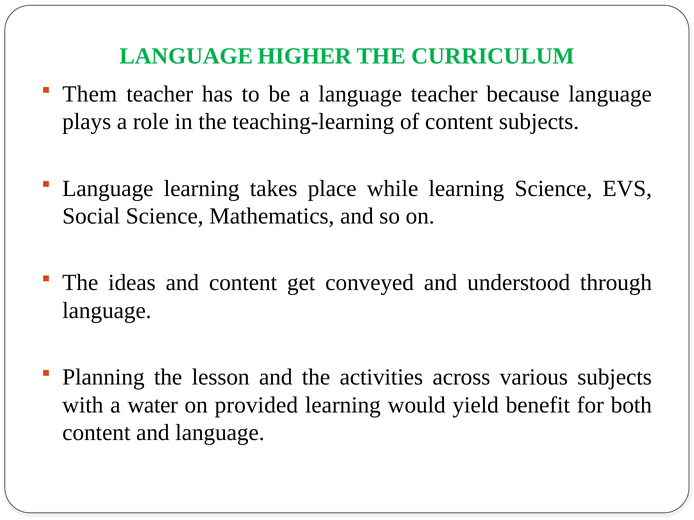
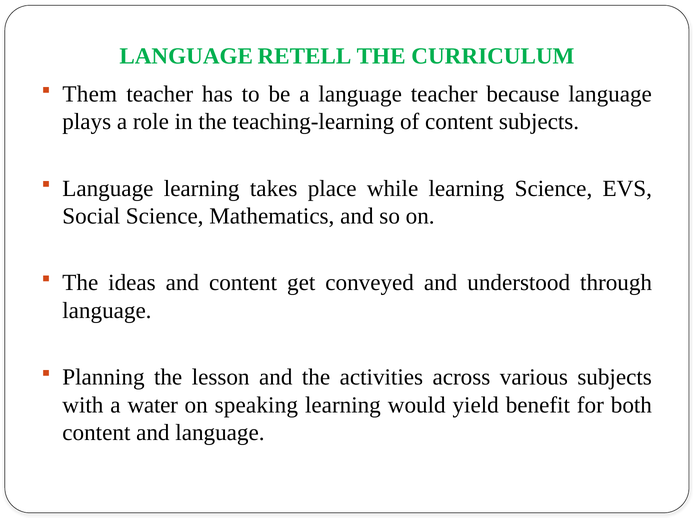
HIGHER: HIGHER -> RETELL
provided: provided -> speaking
